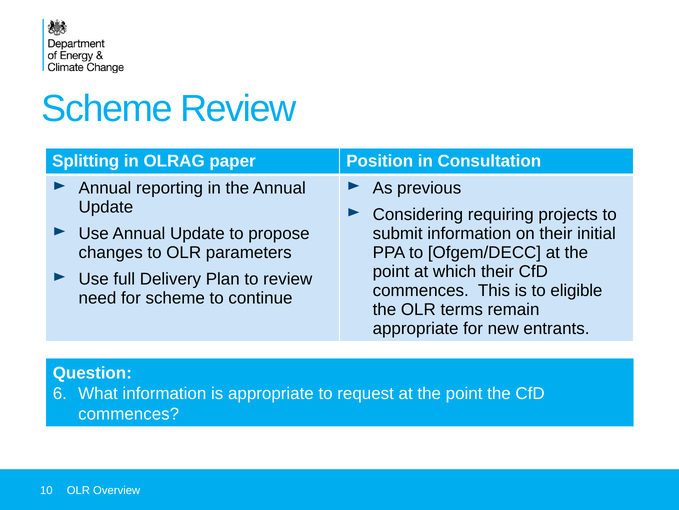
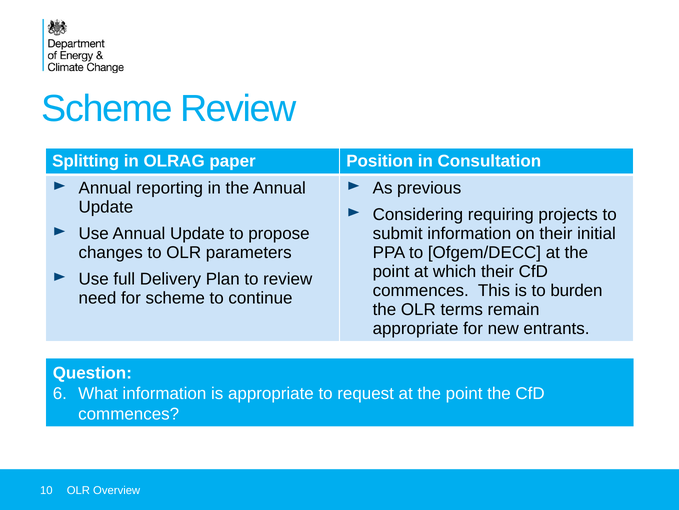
eligible: eligible -> burden
